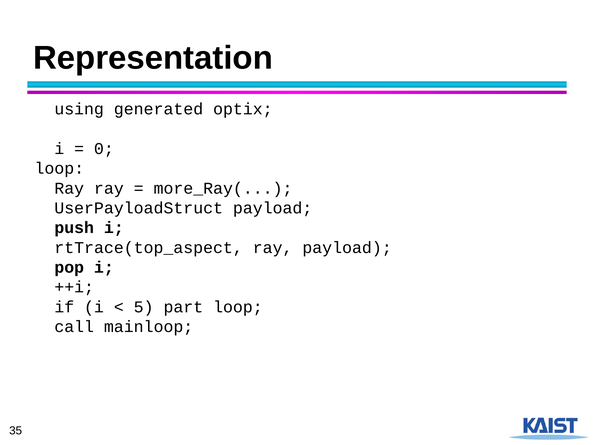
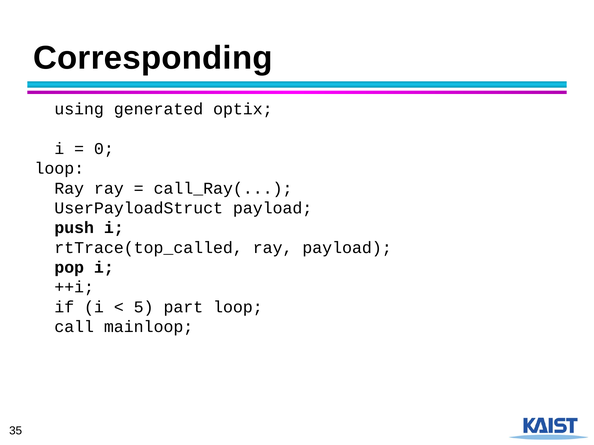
Representation: Representation -> Corresponding
more_Ray(: more_Ray( -> call_Ray(
rtTrace(top_aspect: rtTrace(top_aspect -> rtTrace(top_called
